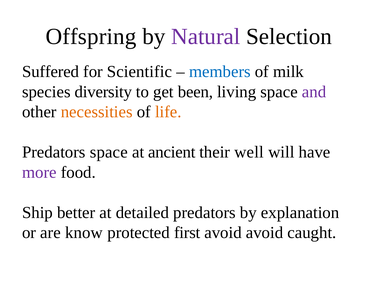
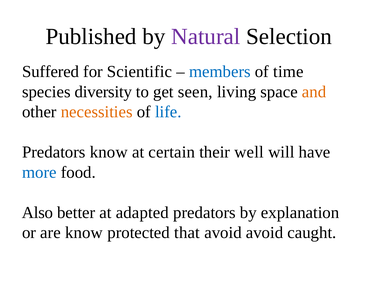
Offspring: Offspring -> Published
milk: milk -> time
been: been -> seen
and colour: purple -> orange
life colour: orange -> blue
Predators space: space -> know
ancient: ancient -> certain
more colour: purple -> blue
Ship: Ship -> Also
detailed: detailed -> adapted
first: first -> that
